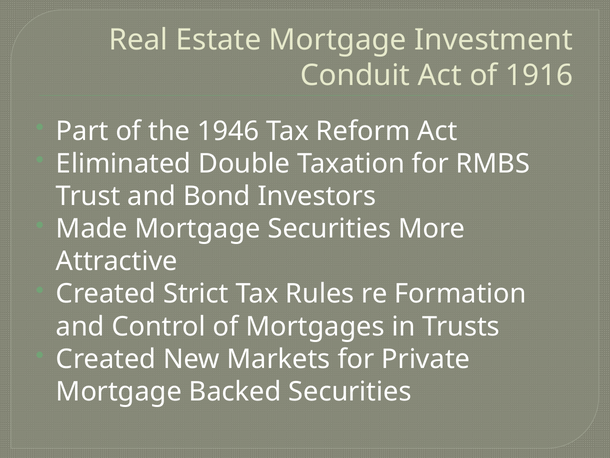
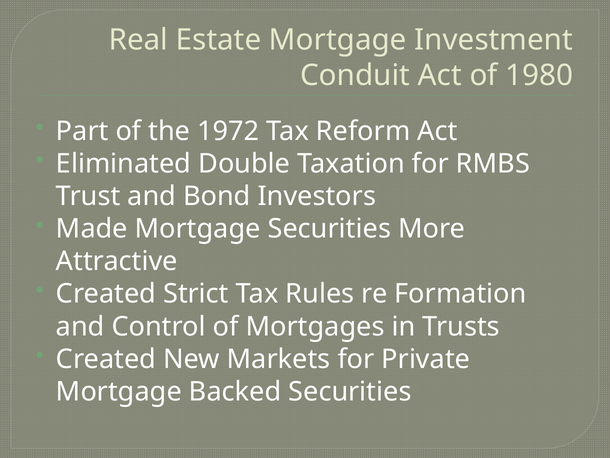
1916: 1916 -> 1980
1946: 1946 -> 1972
